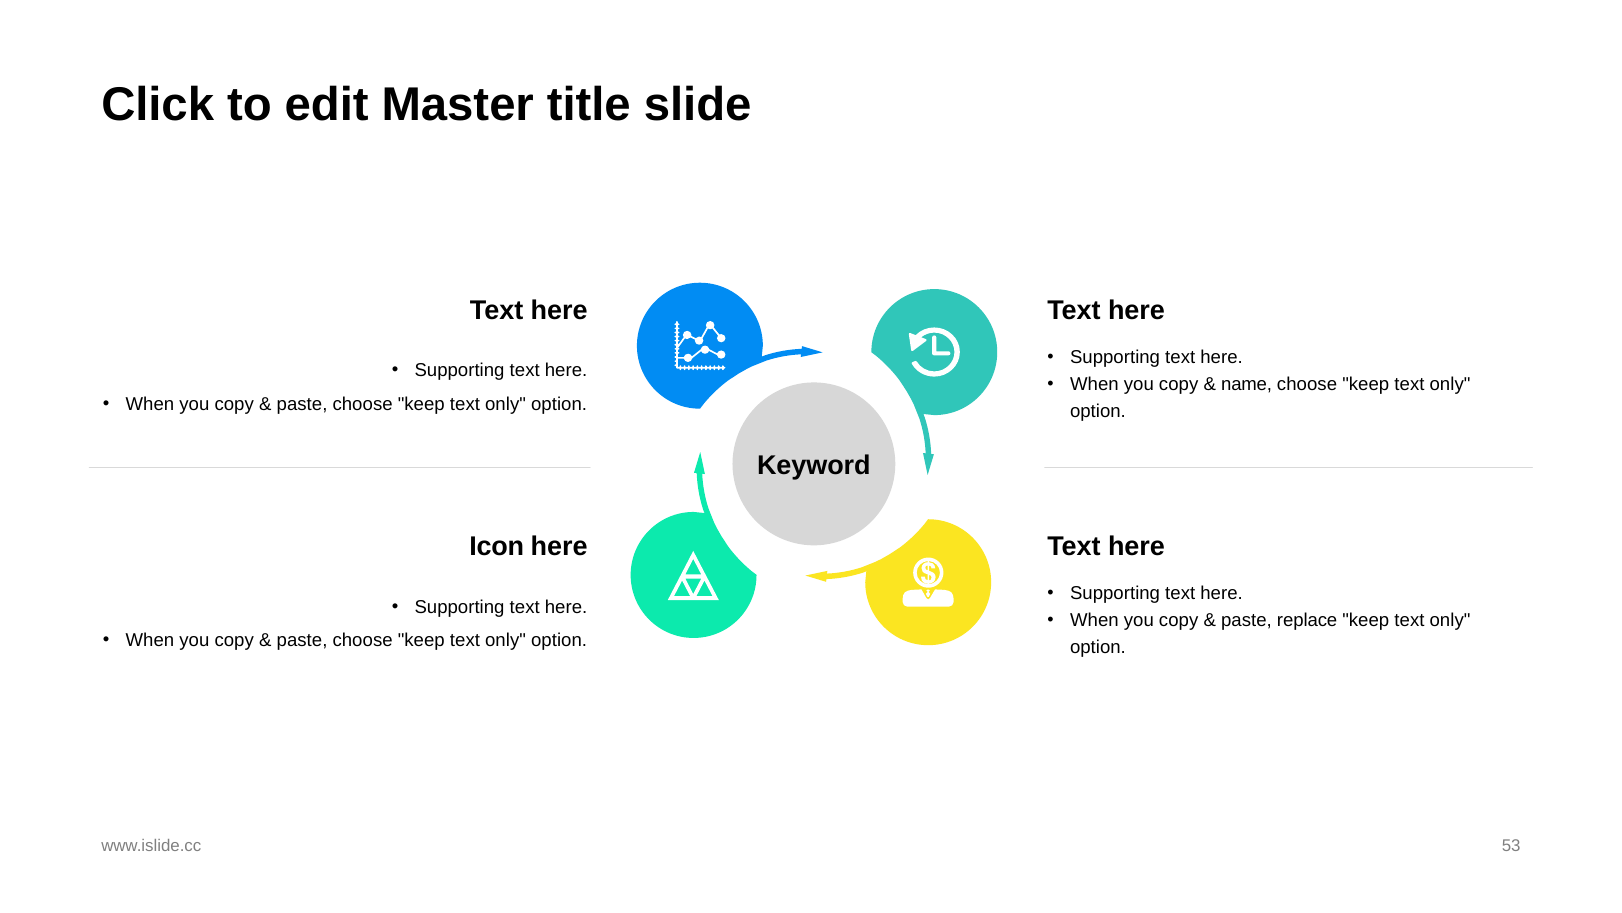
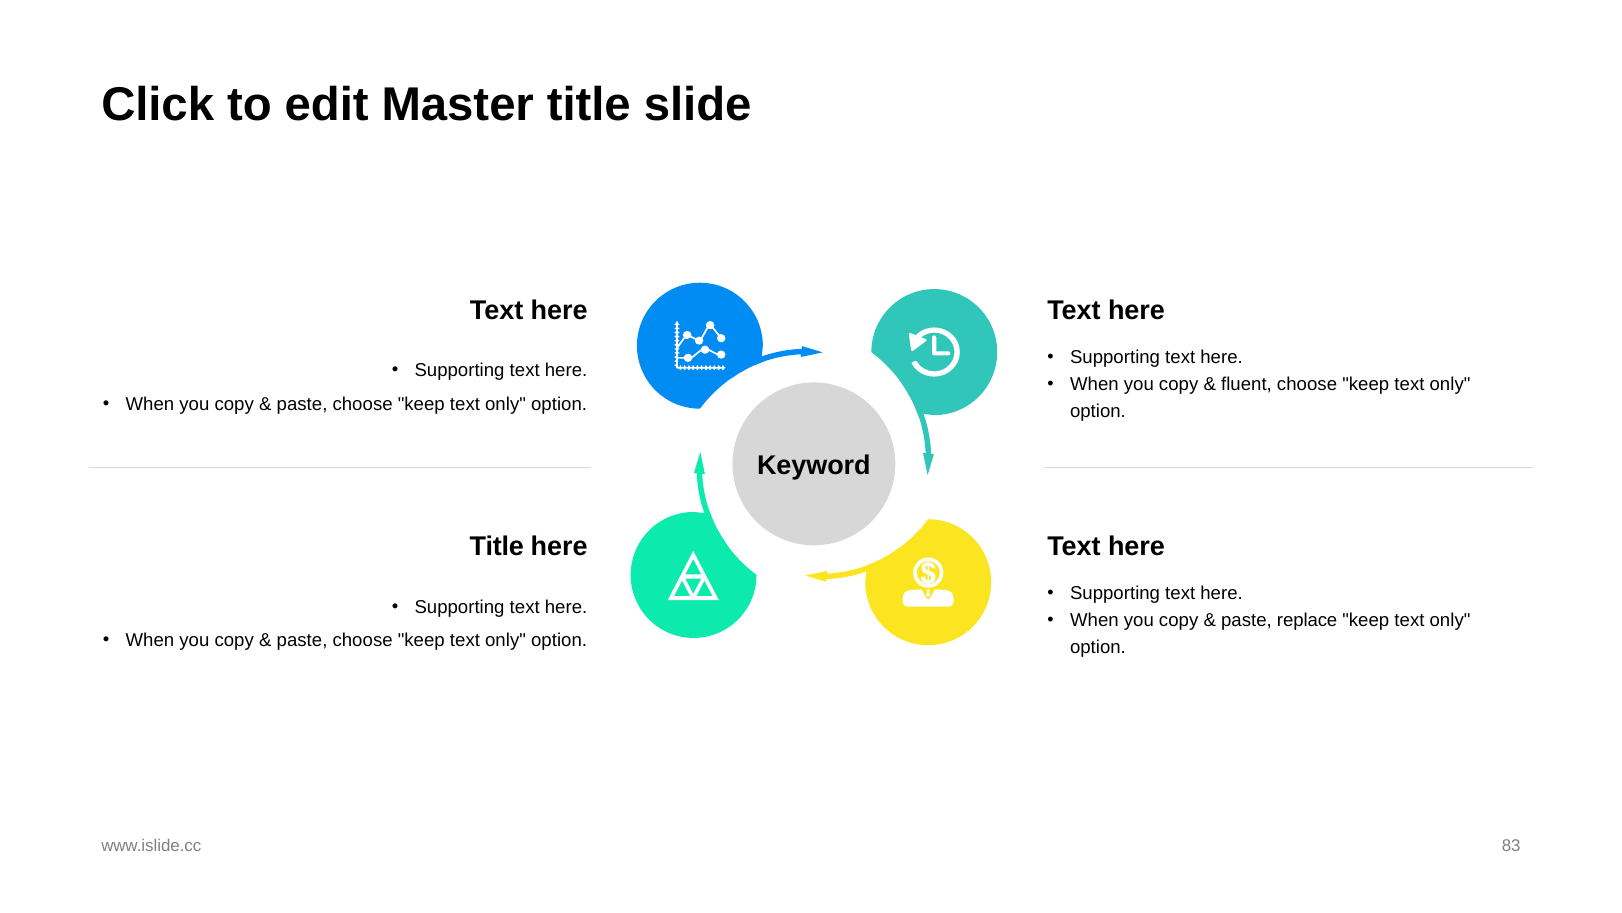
name: name -> fluent
Icon at (497, 546): Icon -> Title
53: 53 -> 83
